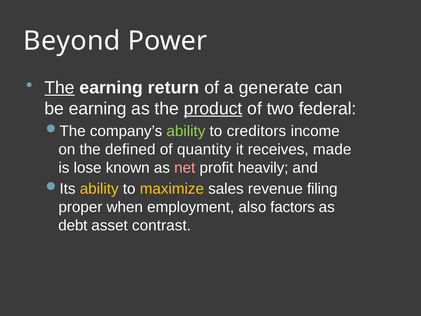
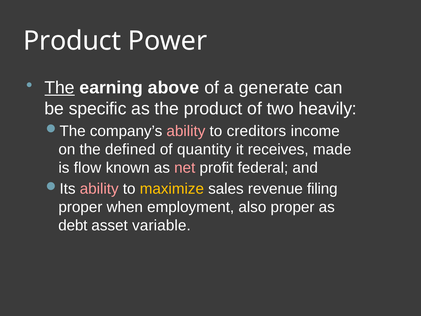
Beyond at (72, 41): Beyond -> Product
return: return -> above
be earning: earning -> specific
product at (213, 109) underline: present -> none
federal: federal -> heavily
ability at (186, 131) colour: light green -> pink
lose: lose -> flow
heavily: heavily -> federal
ability at (99, 189) colour: yellow -> pink
also factors: factors -> proper
contrast: contrast -> variable
